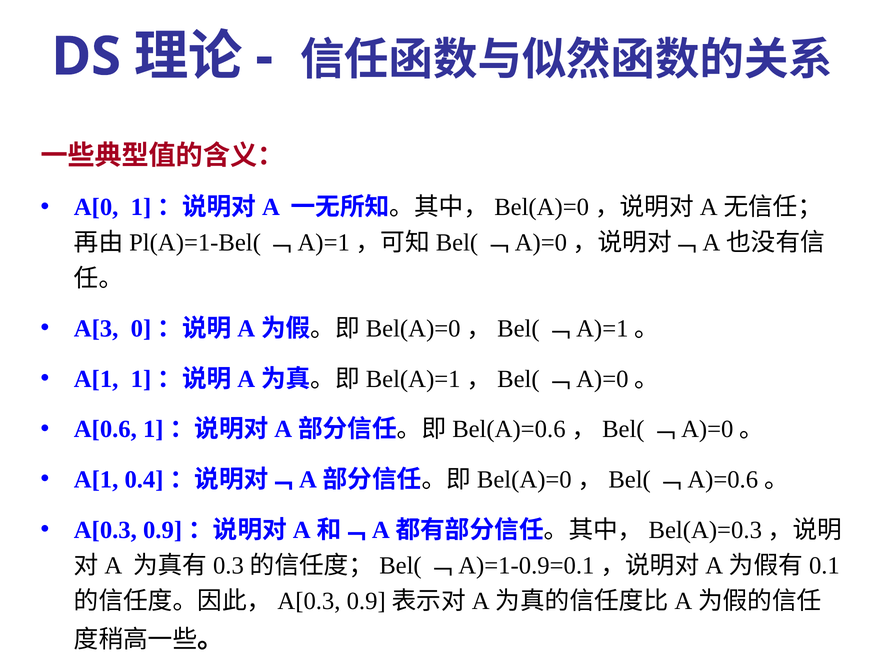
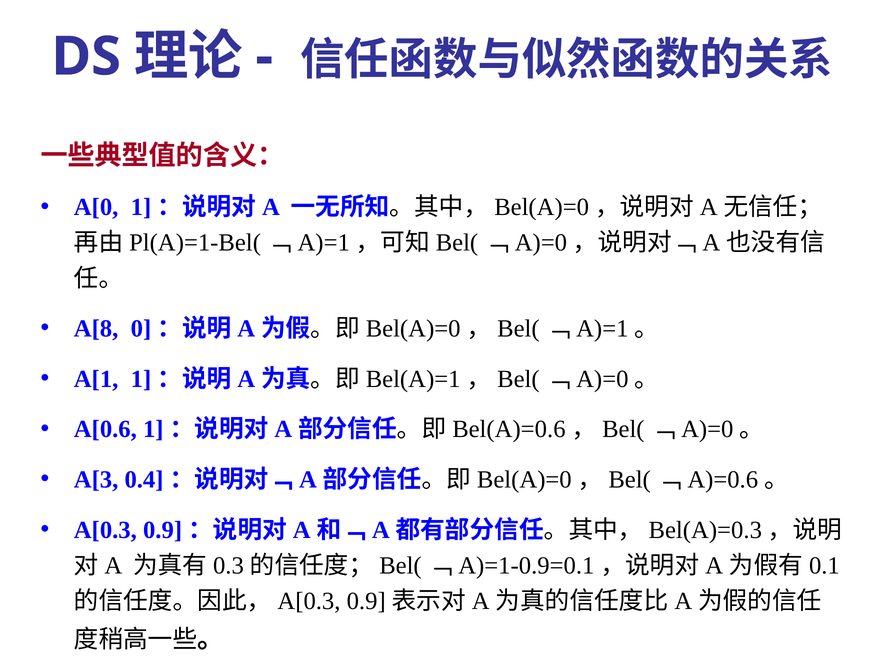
A[3: A[3 -> A[8
A[1 at (96, 480): A[1 -> A[3
